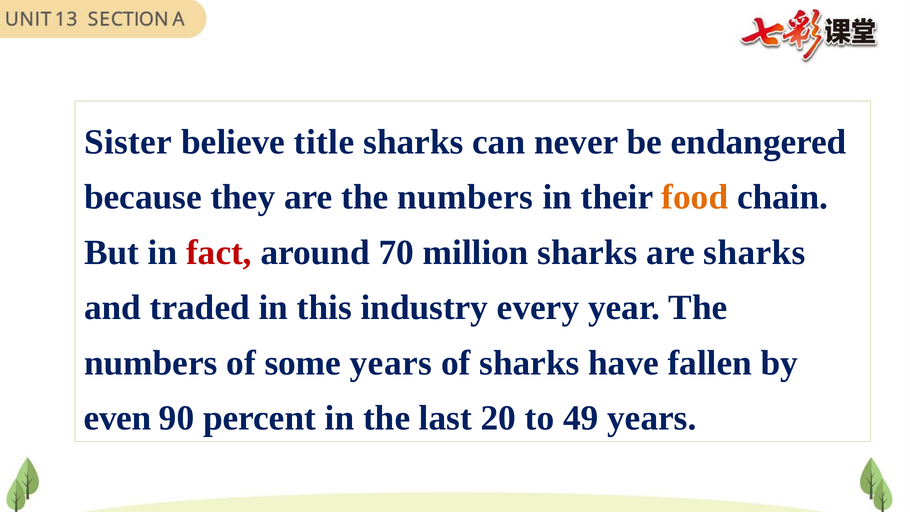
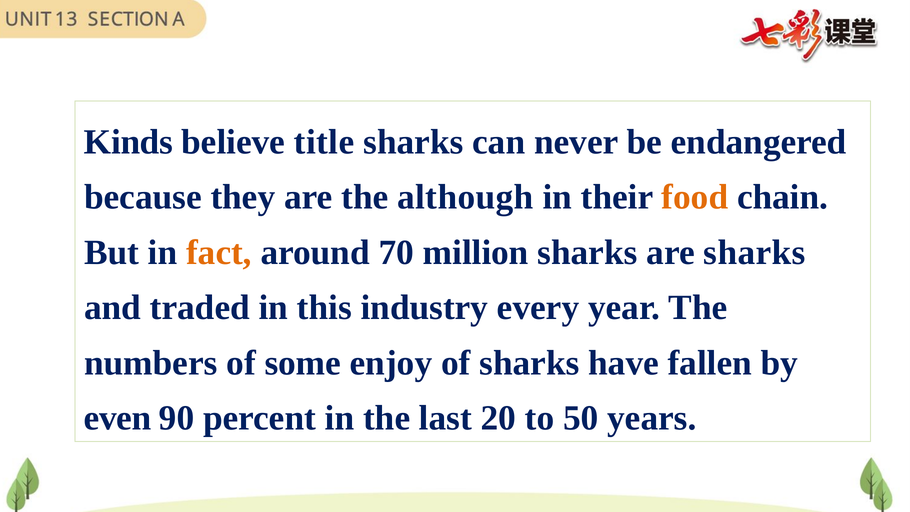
Sister: Sister -> Kinds
are the numbers: numbers -> although
fact colour: red -> orange
some years: years -> enjoy
49: 49 -> 50
